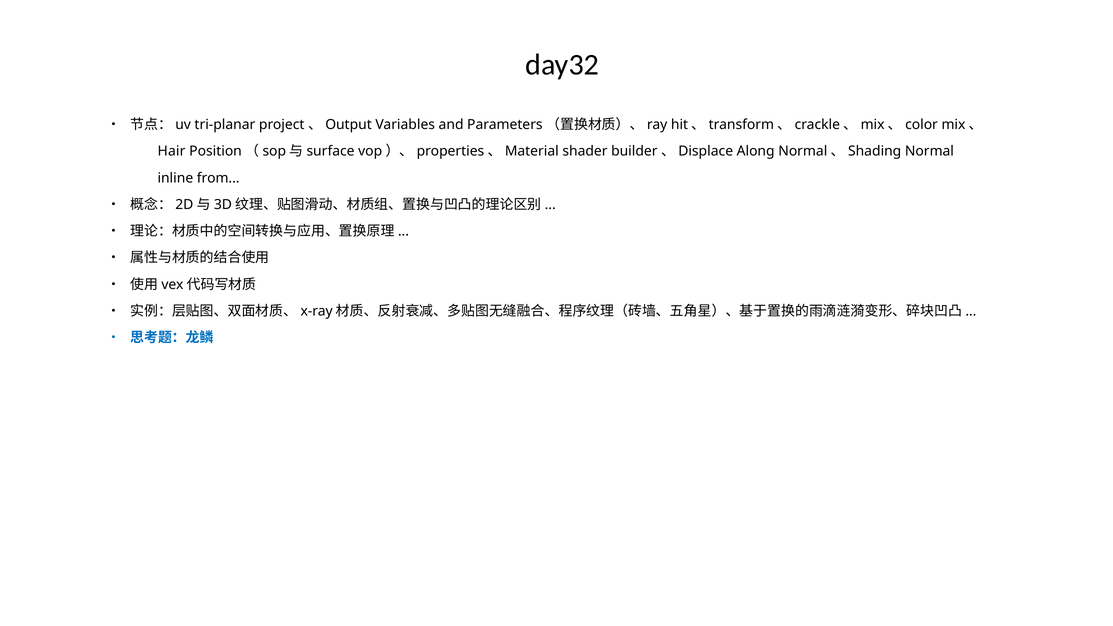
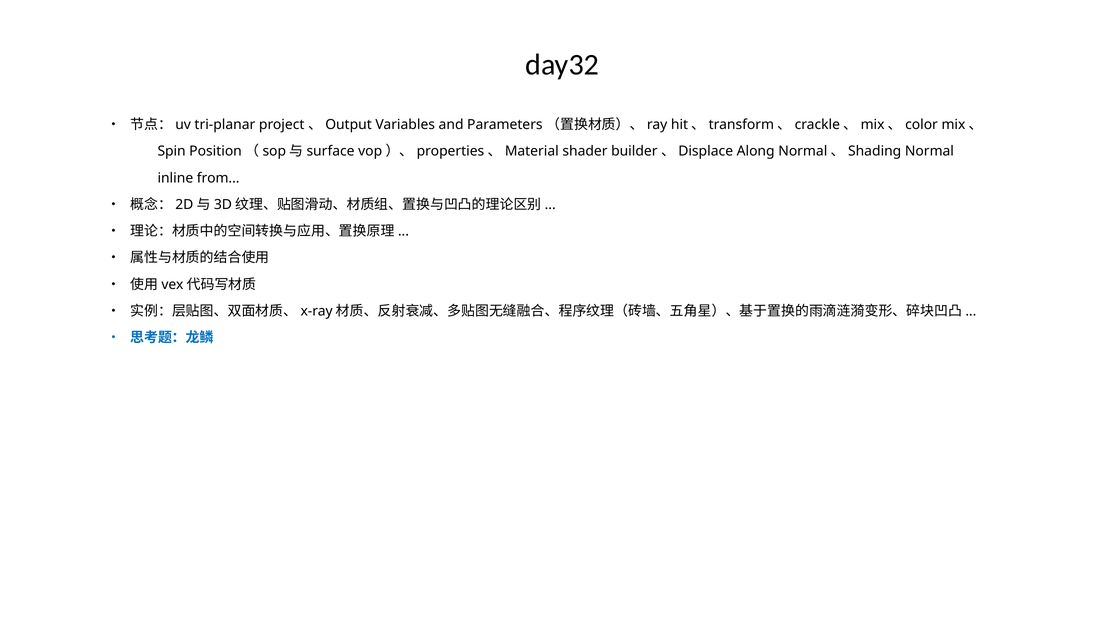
Hair: Hair -> Spin
